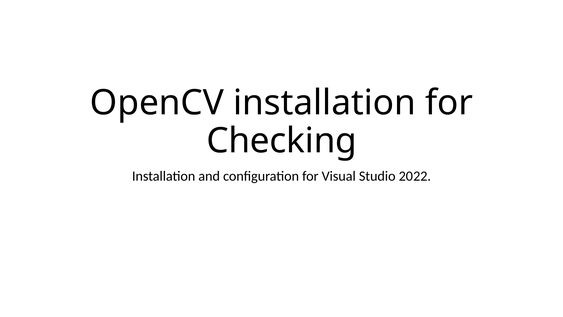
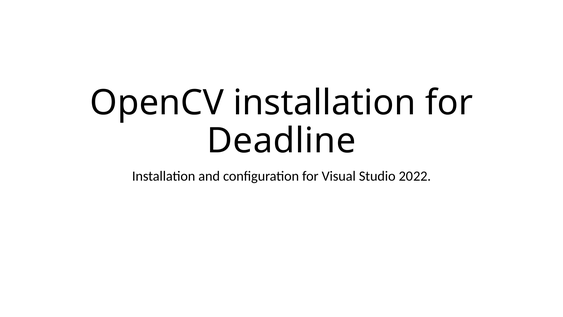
Checking: Checking -> Deadline
